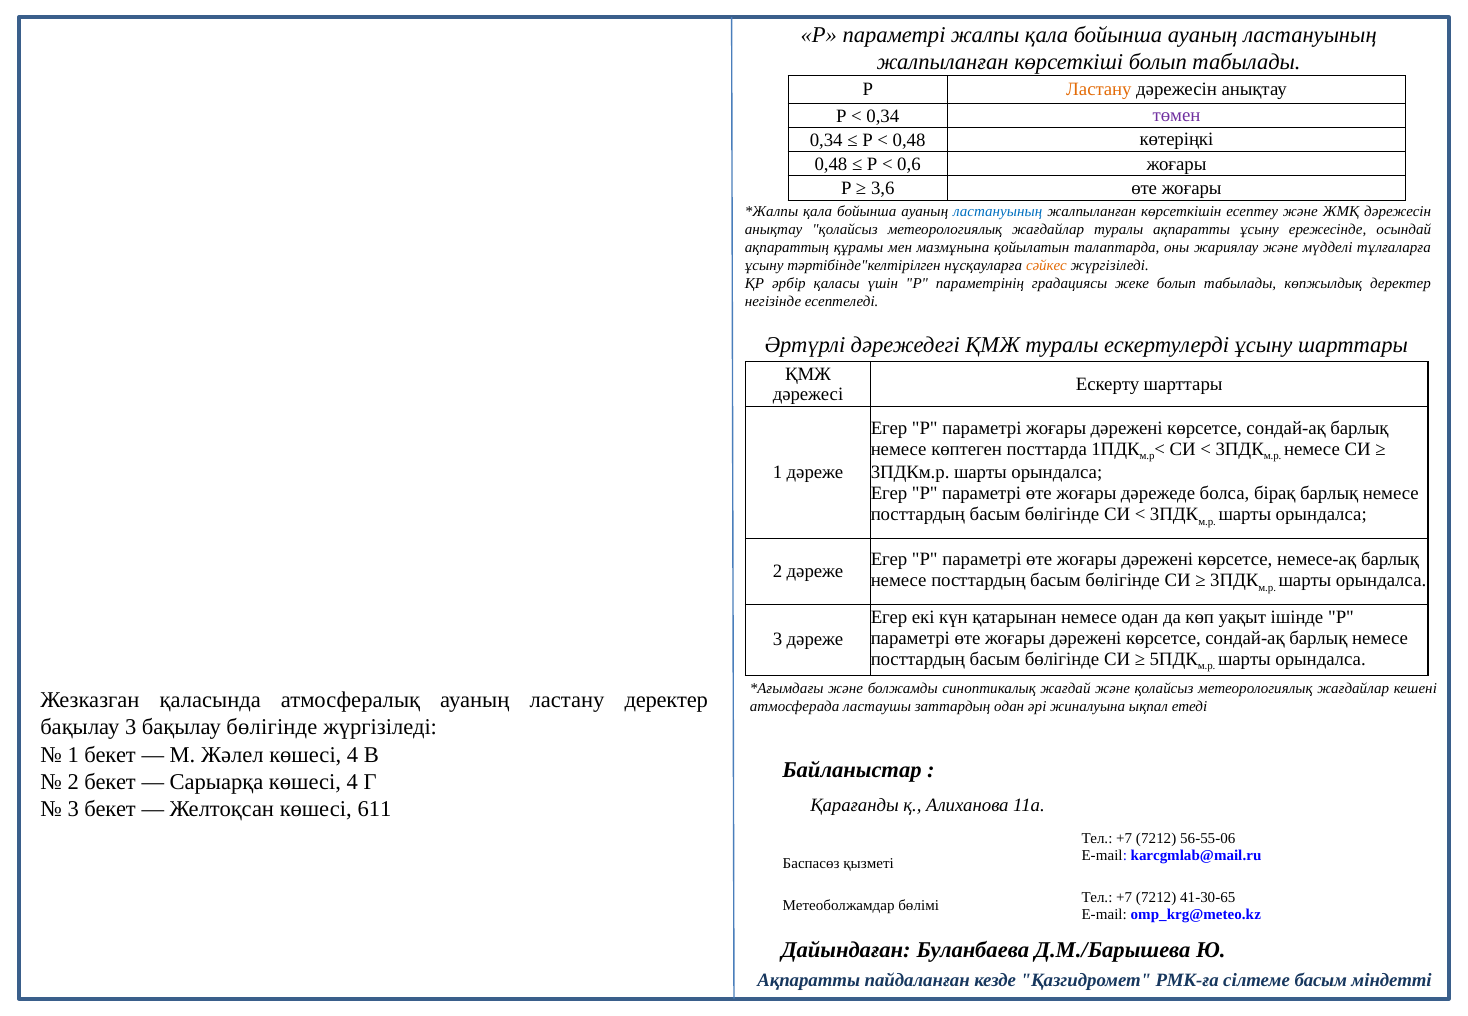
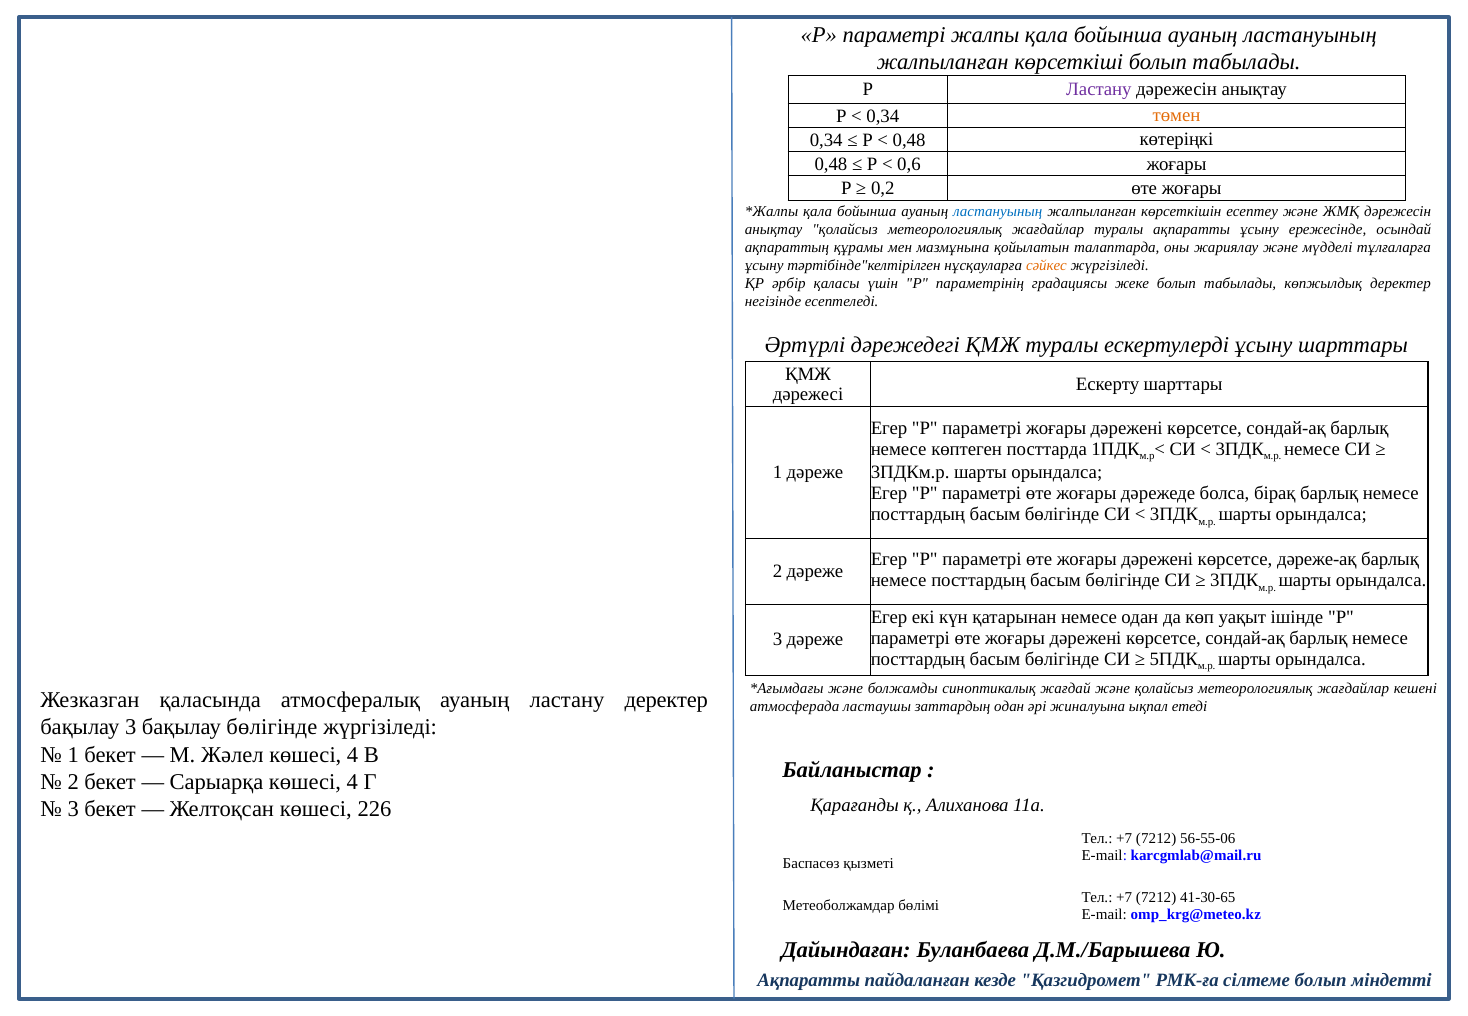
Ластану at (1099, 90) colour: orange -> purple
төмен colour: purple -> orange
3,6: 3,6 -> 0,2
немесе-ақ: немесе-ақ -> дәреже-ақ
611: 611 -> 226
сілтеме басым: басым -> болып
